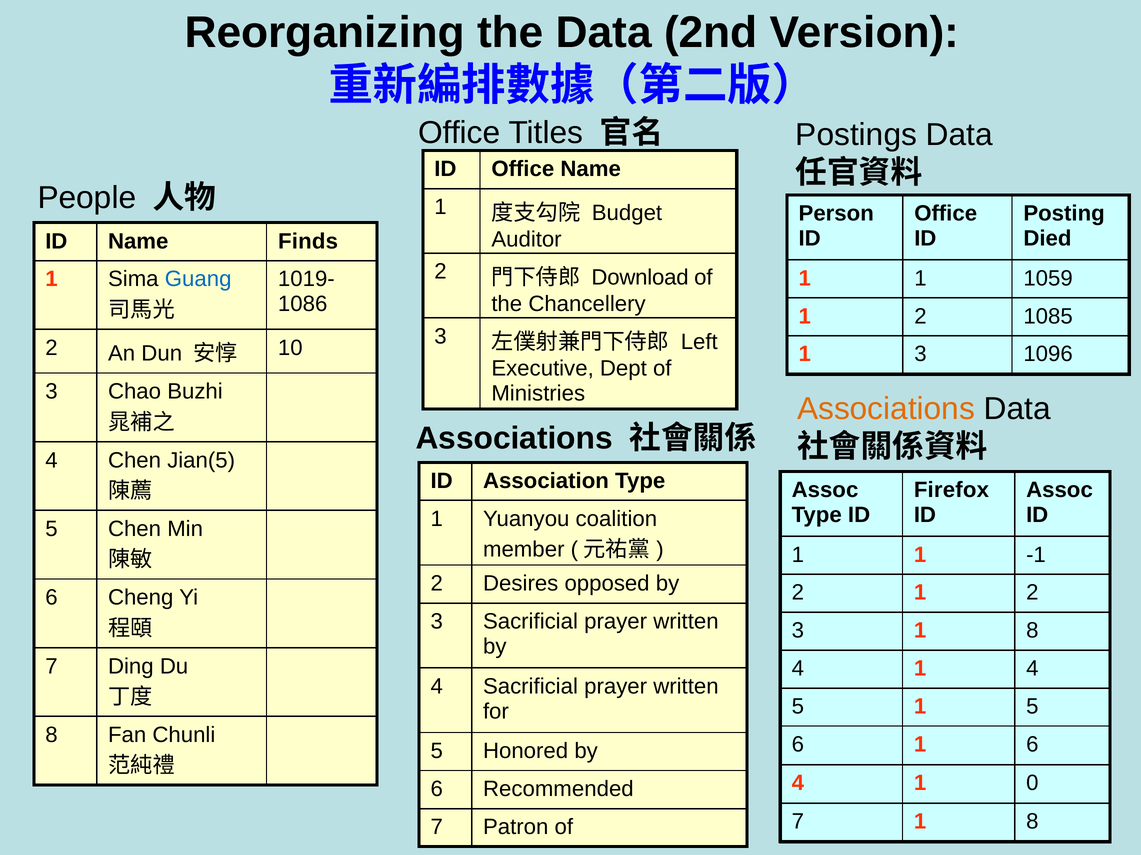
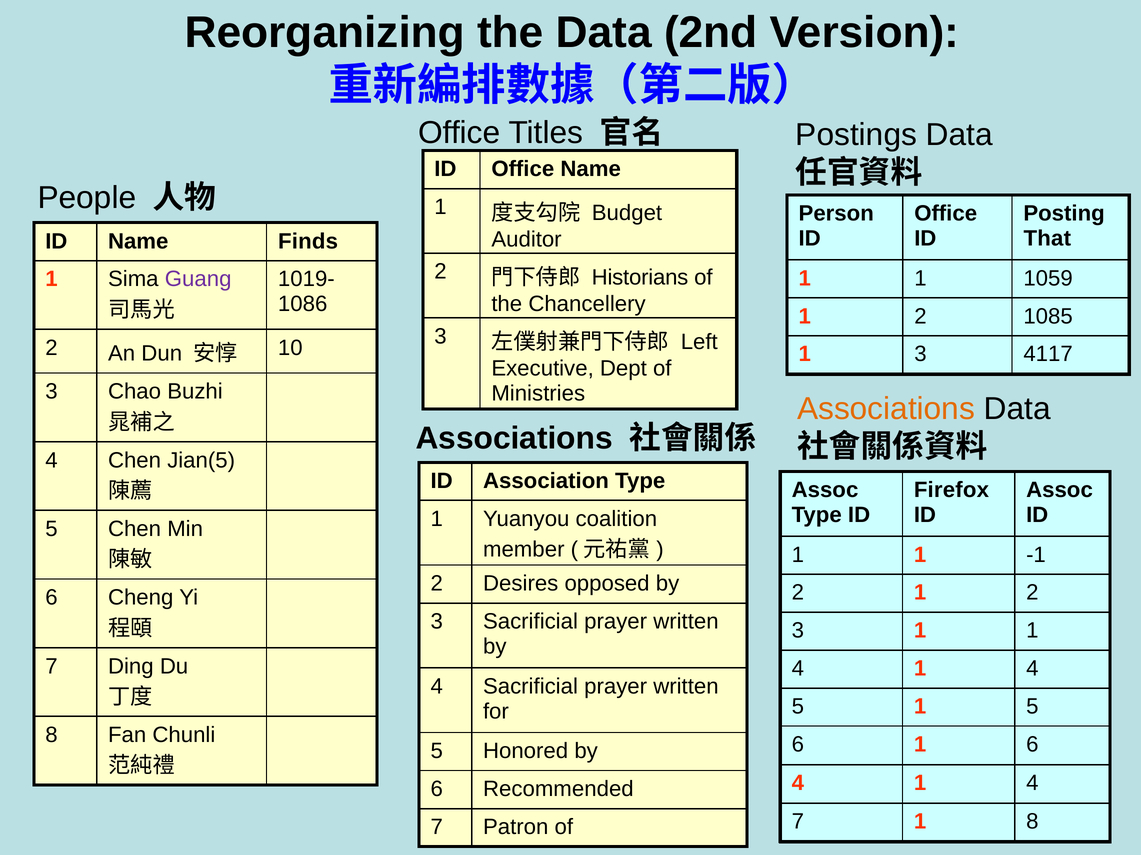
Died: Died -> That
Download: Download -> Historians
Guang colour: blue -> purple
1096: 1096 -> 4117
3 1 8: 8 -> 1
0 at (1032, 784): 0 -> 4
